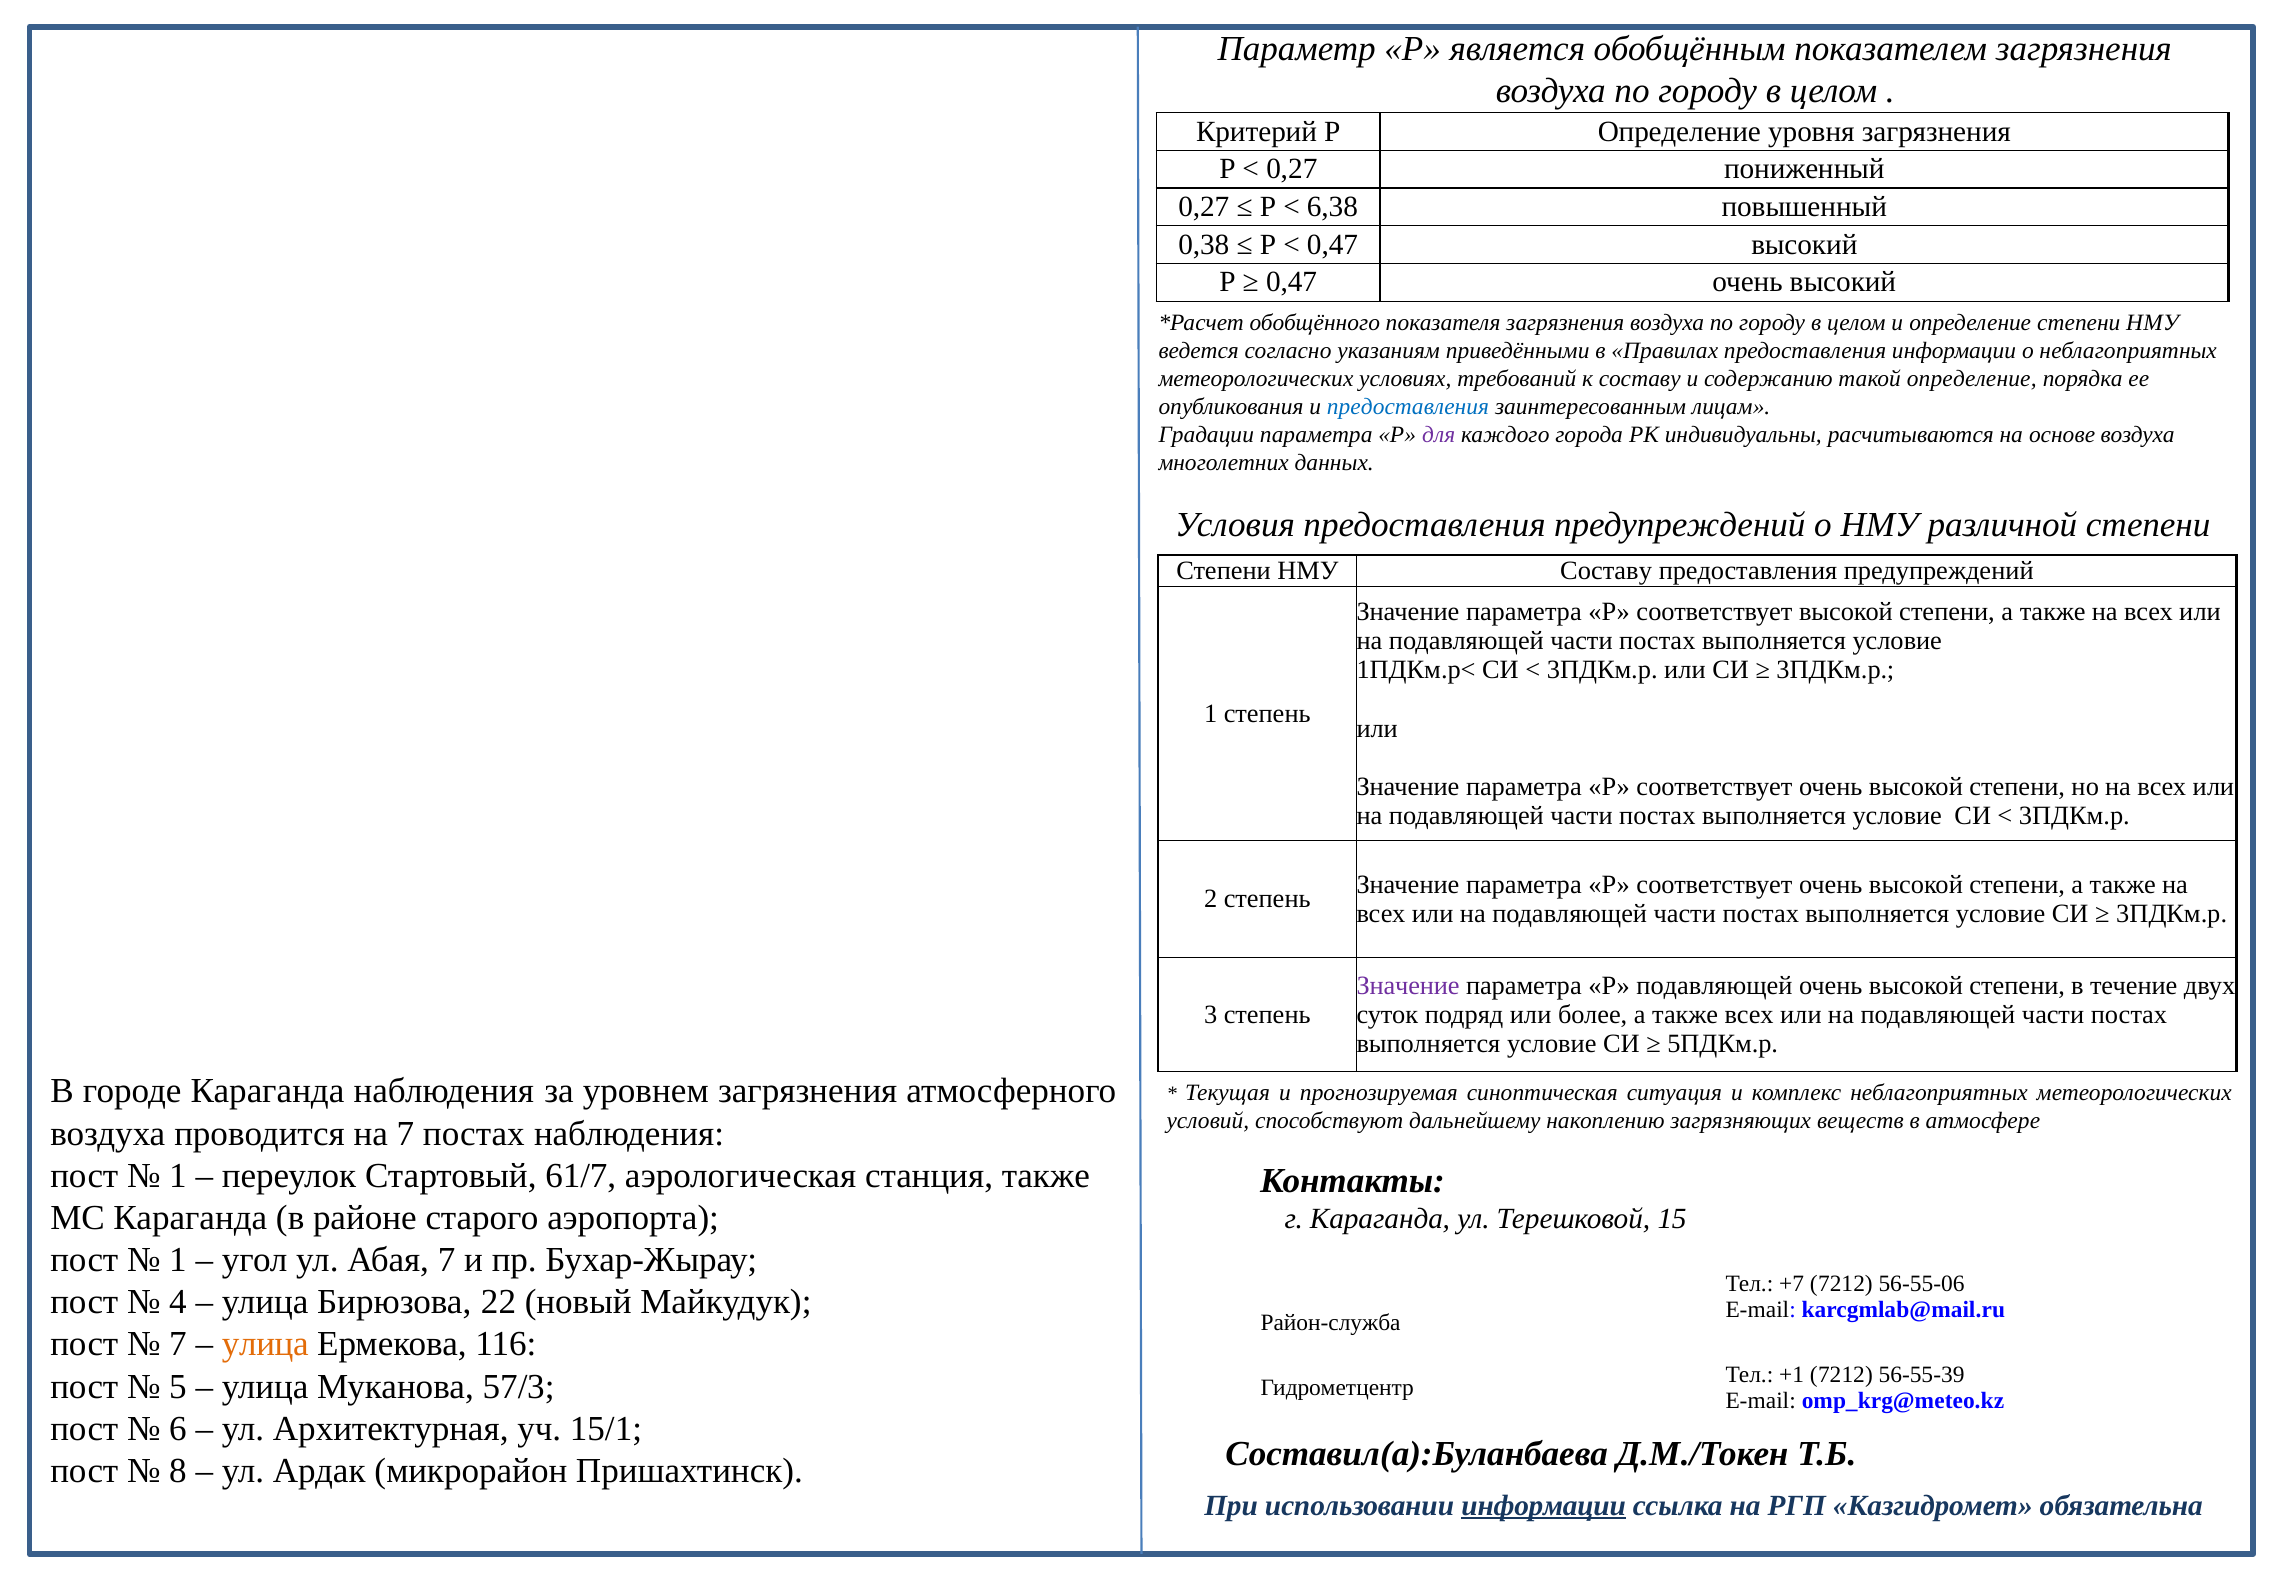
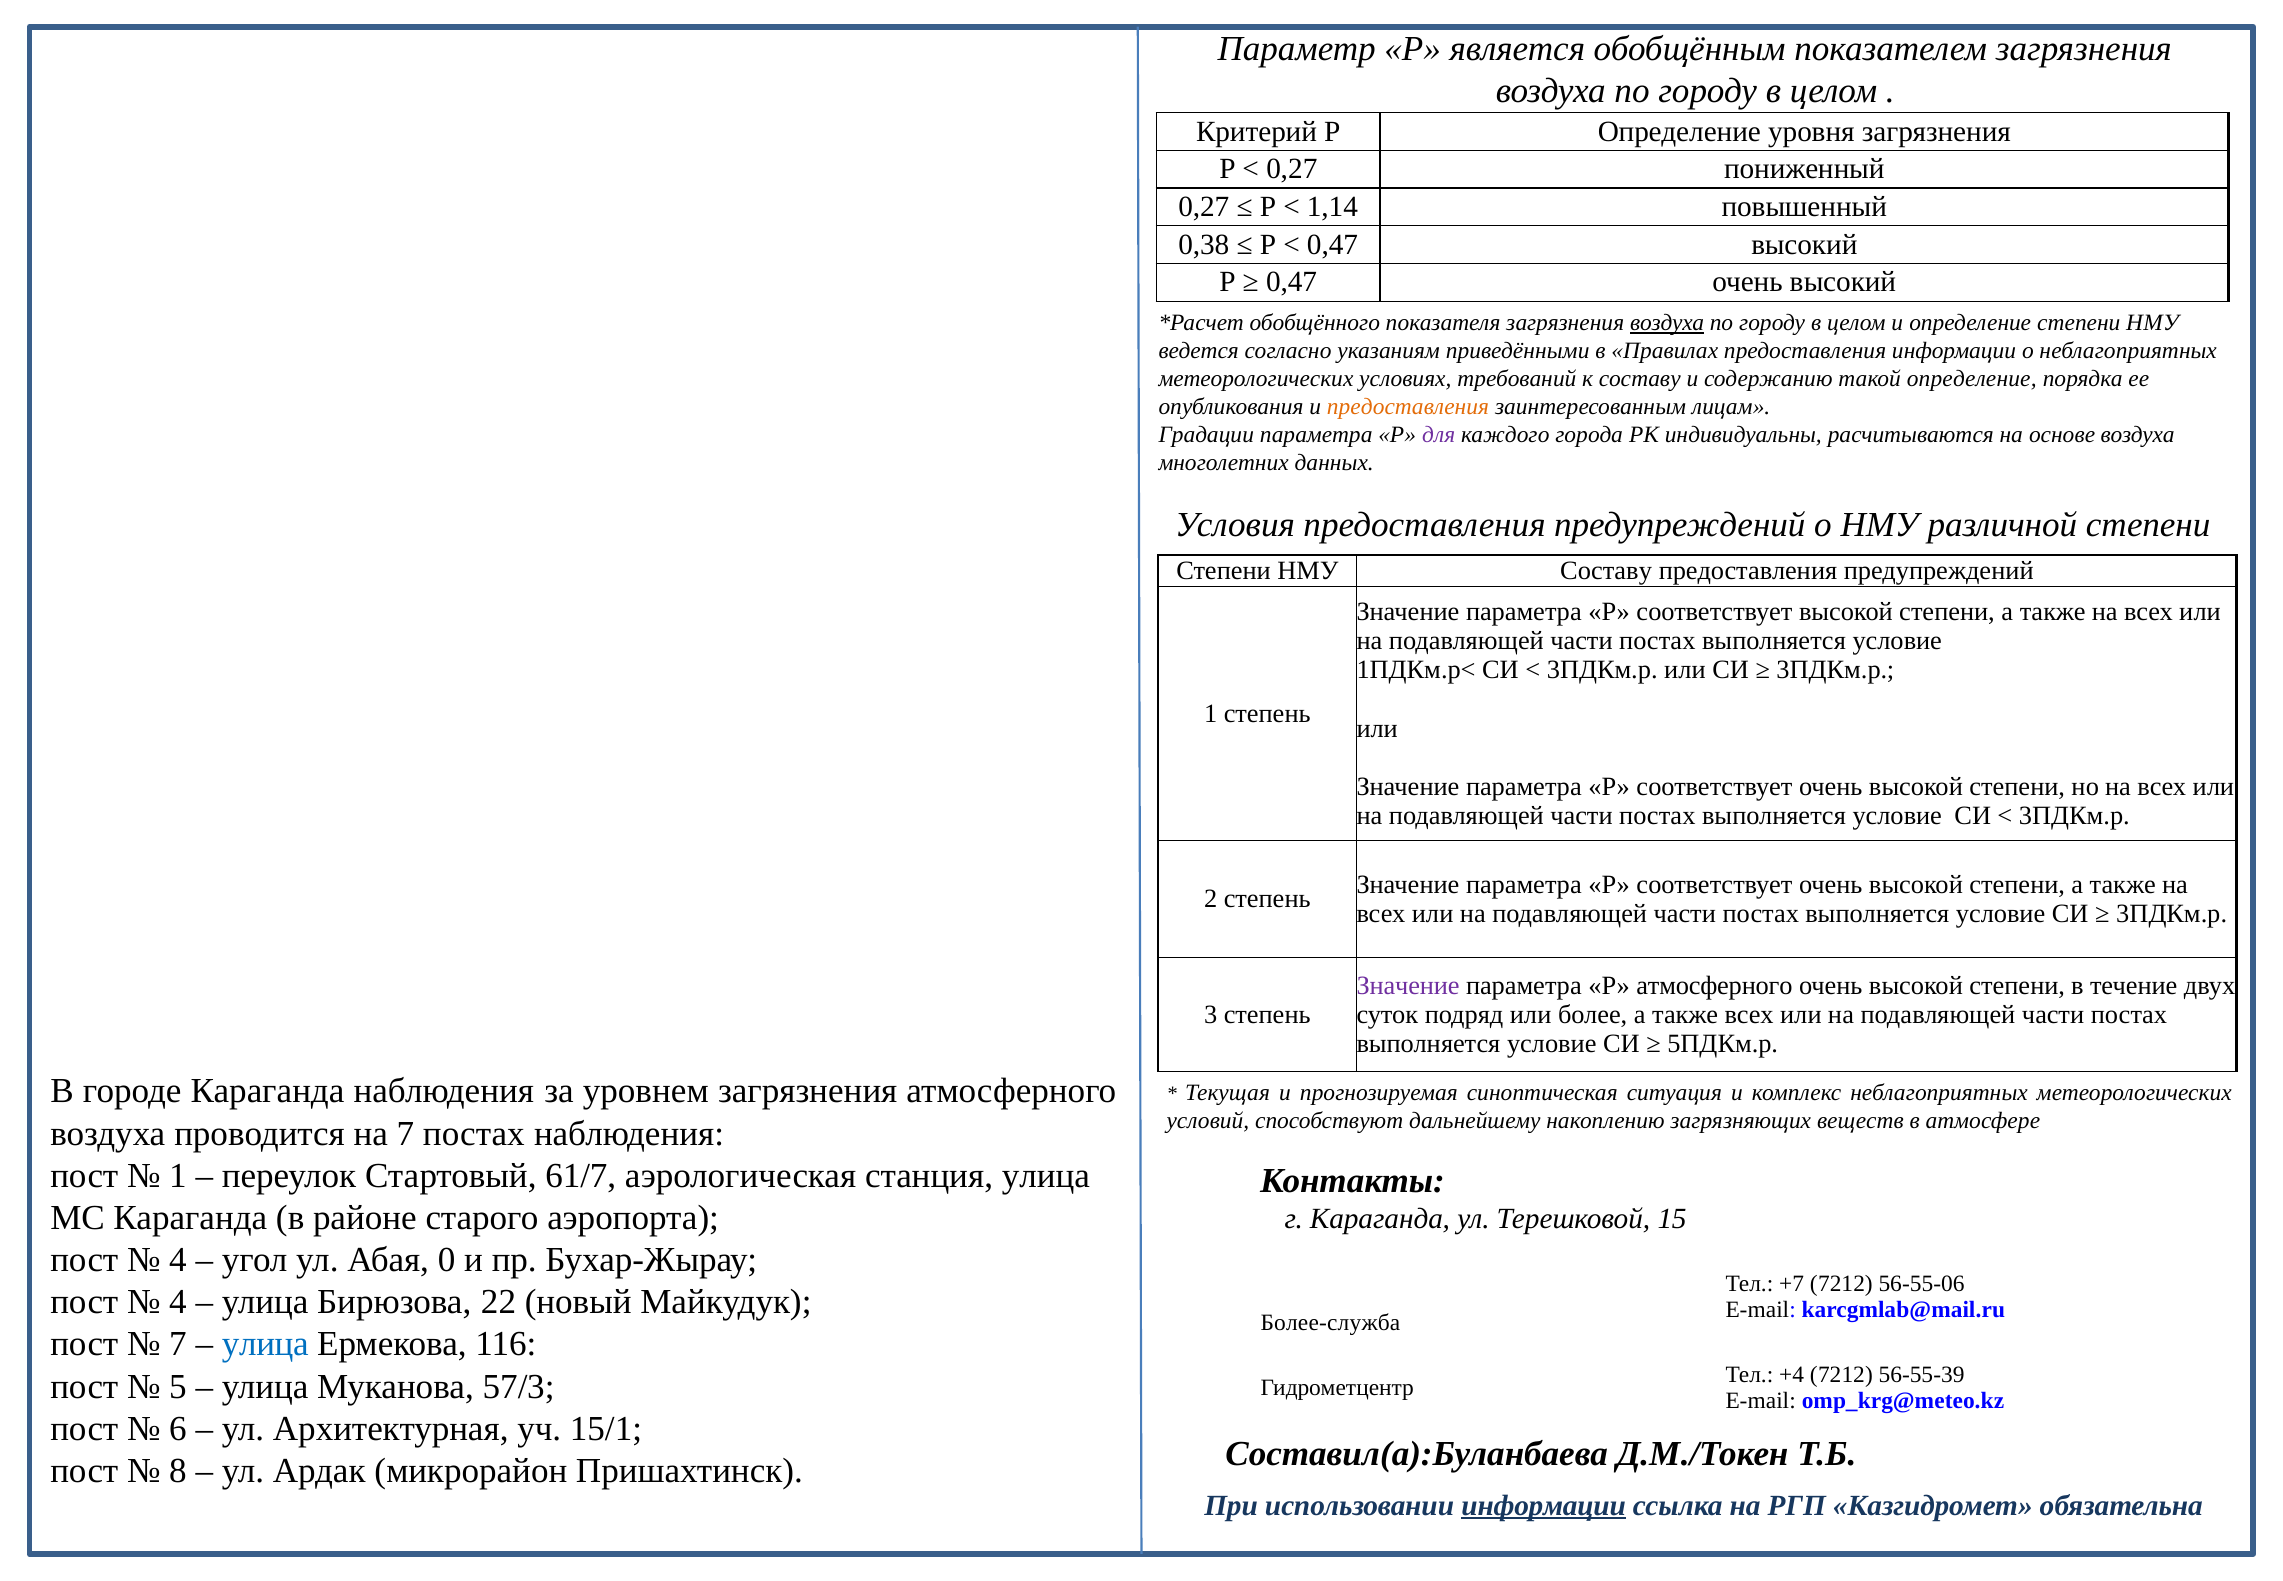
6,38: 6,38 -> 1,14
воздуха at (1667, 323) underline: none -> present
предоставления at (1408, 407) colour: blue -> orange
Р подавляющей: подавляющей -> атмосферного
станция также: также -> улица
1 at (178, 1260): 1 -> 4
Абая 7: 7 -> 0
Район-служба: Район-служба -> Более-служба
улица at (265, 1344) colour: orange -> blue
+1: +1 -> +4
